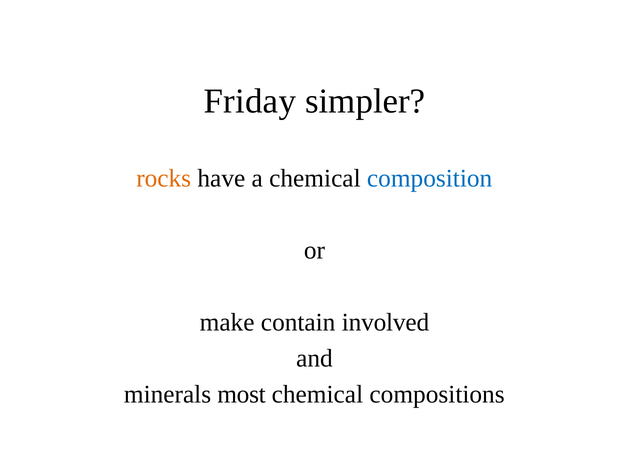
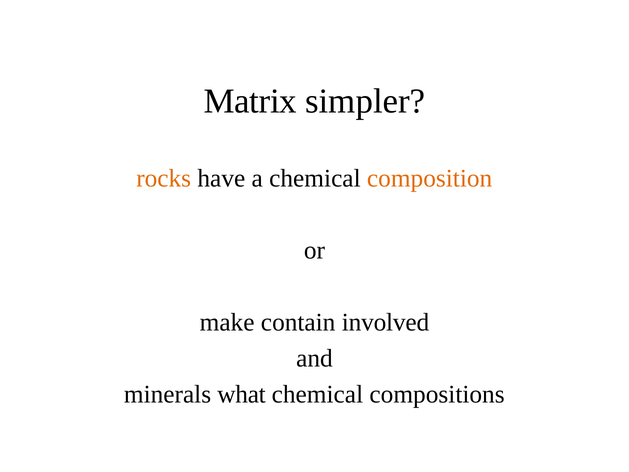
Friday: Friday -> Matrix
composition colour: blue -> orange
most: most -> what
